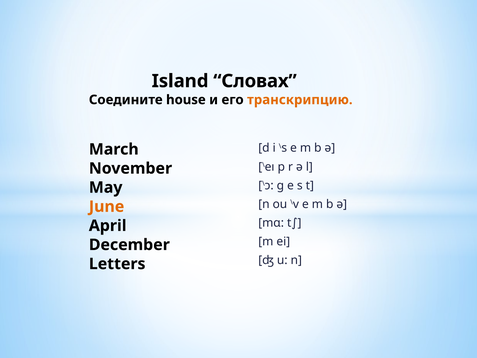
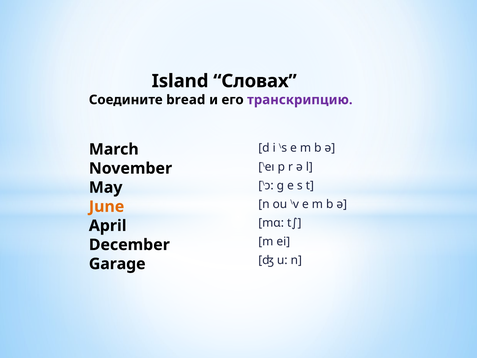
house: house -> bread
транскрипцию colour: orange -> purple
Letters: Letters -> Garage
